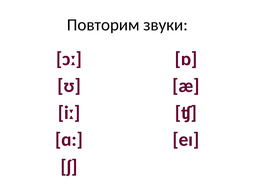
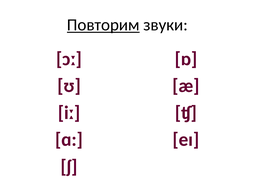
Повторим underline: none -> present
